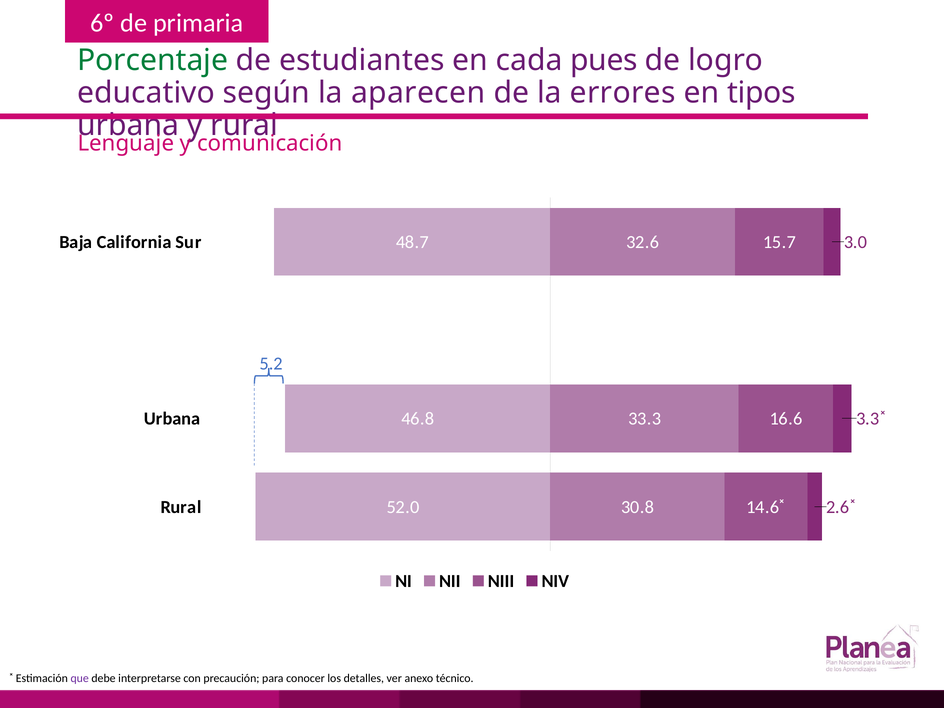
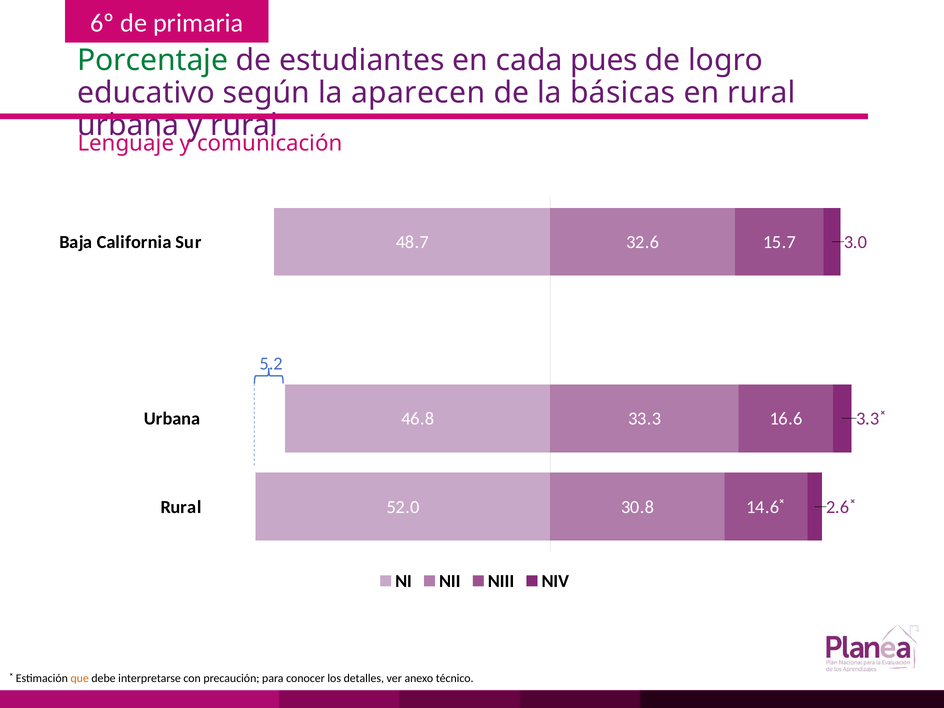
errores: errores -> básicas
en tipos: tipos -> rural
que colour: purple -> orange
